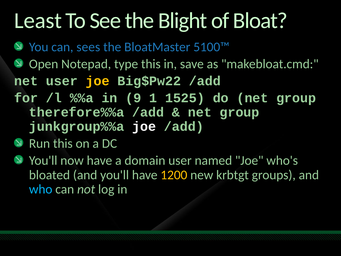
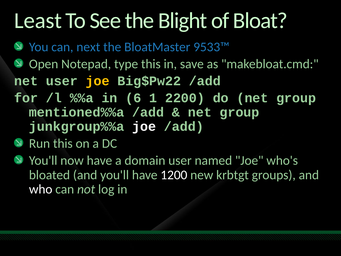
sees: sees -> next
5100™: 5100™ -> 9533™
9: 9 -> 6
1525: 1525 -> 2200
therefore%%a: therefore%%a -> mentioned%%a
1200 colour: yellow -> white
who colour: light blue -> white
